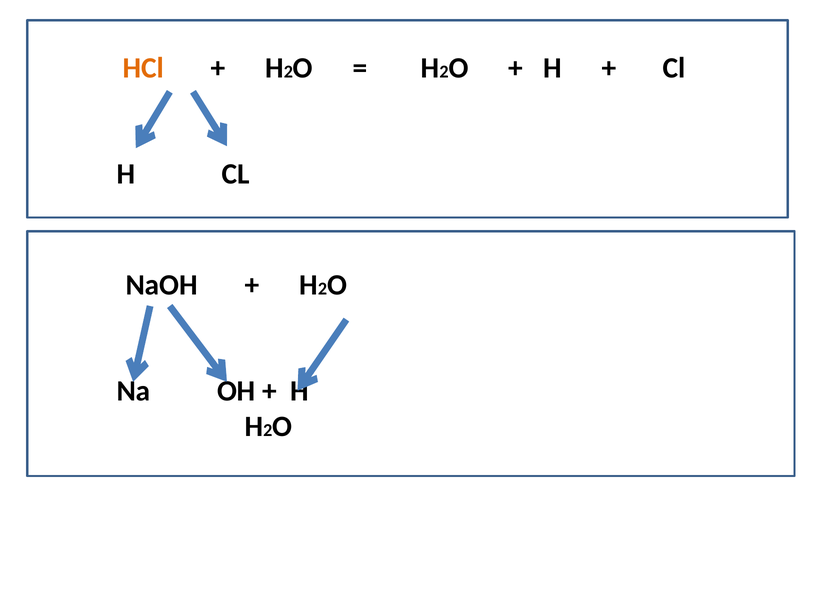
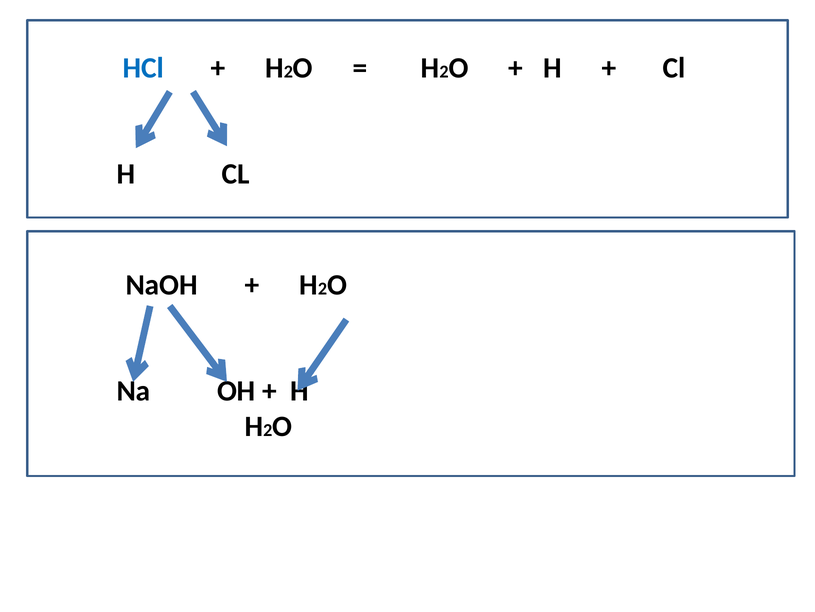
HCl colour: orange -> blue
